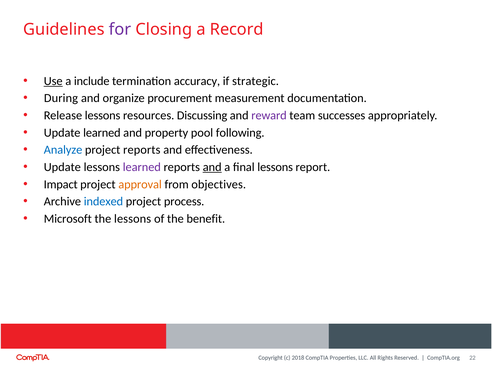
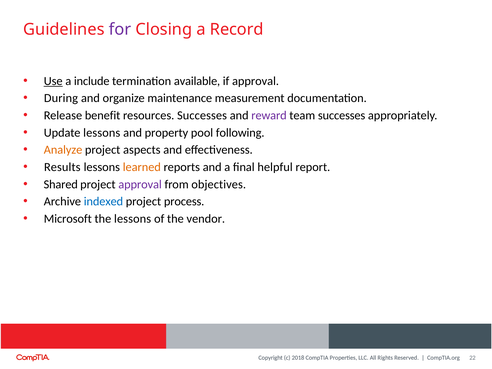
accuracy: accuracy -> available
if strategic: strategic -> approval
procurement: procurement -> maintenance
Release lessons: lessons -> benefit
resources Discussing: Discussing -> Successes
Update learned: learned -> lessons
Analyze colour: blue -> orange
project reports: reports -> aspects
Update at (62, 167): Update -> Results
learned at (142, 167) colour: purple -> orange
and at (212, 167) underline: present -> none
final lessons: lessons -> helpful
Impact: Impact -> Shared
approval at (140, 184) colour: orange -> purple
benefit: benefit -> vendor
